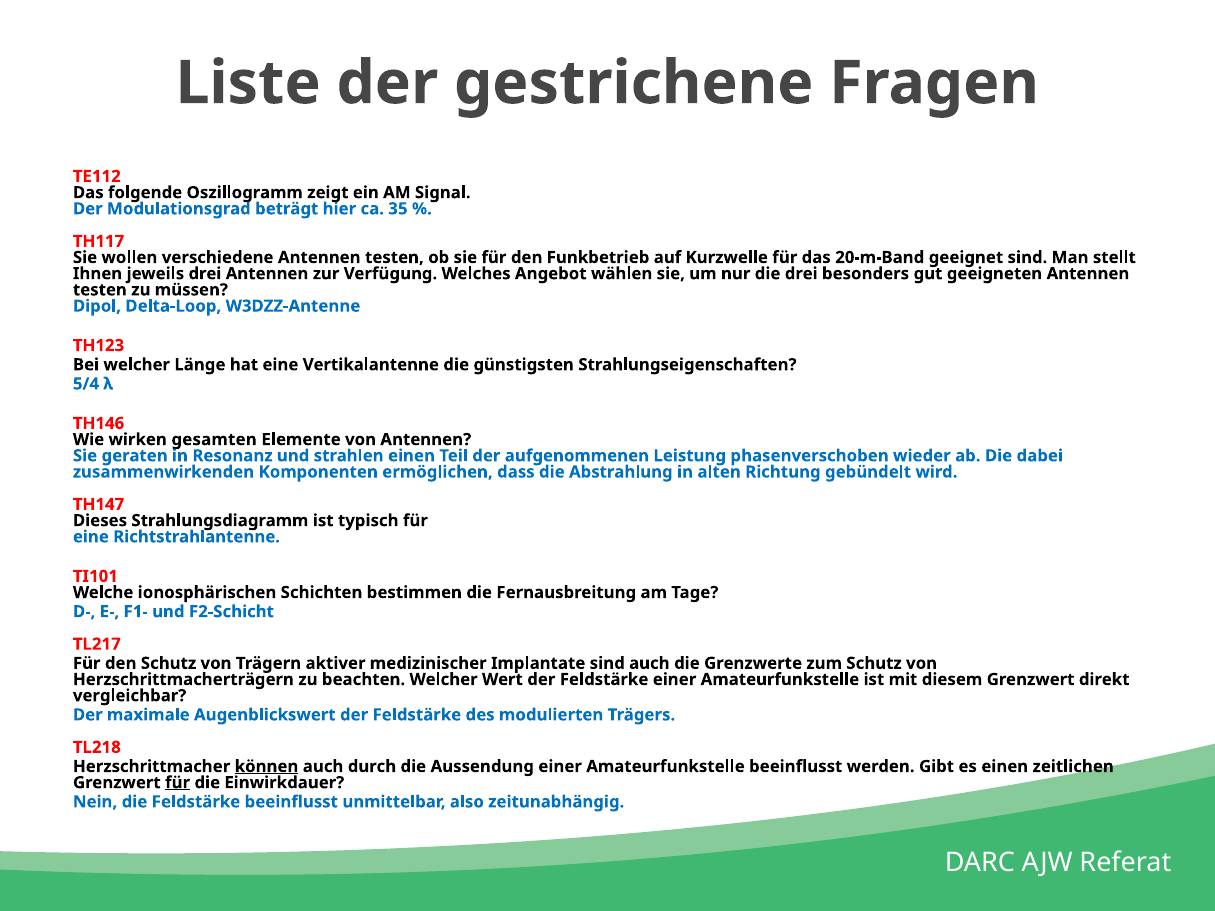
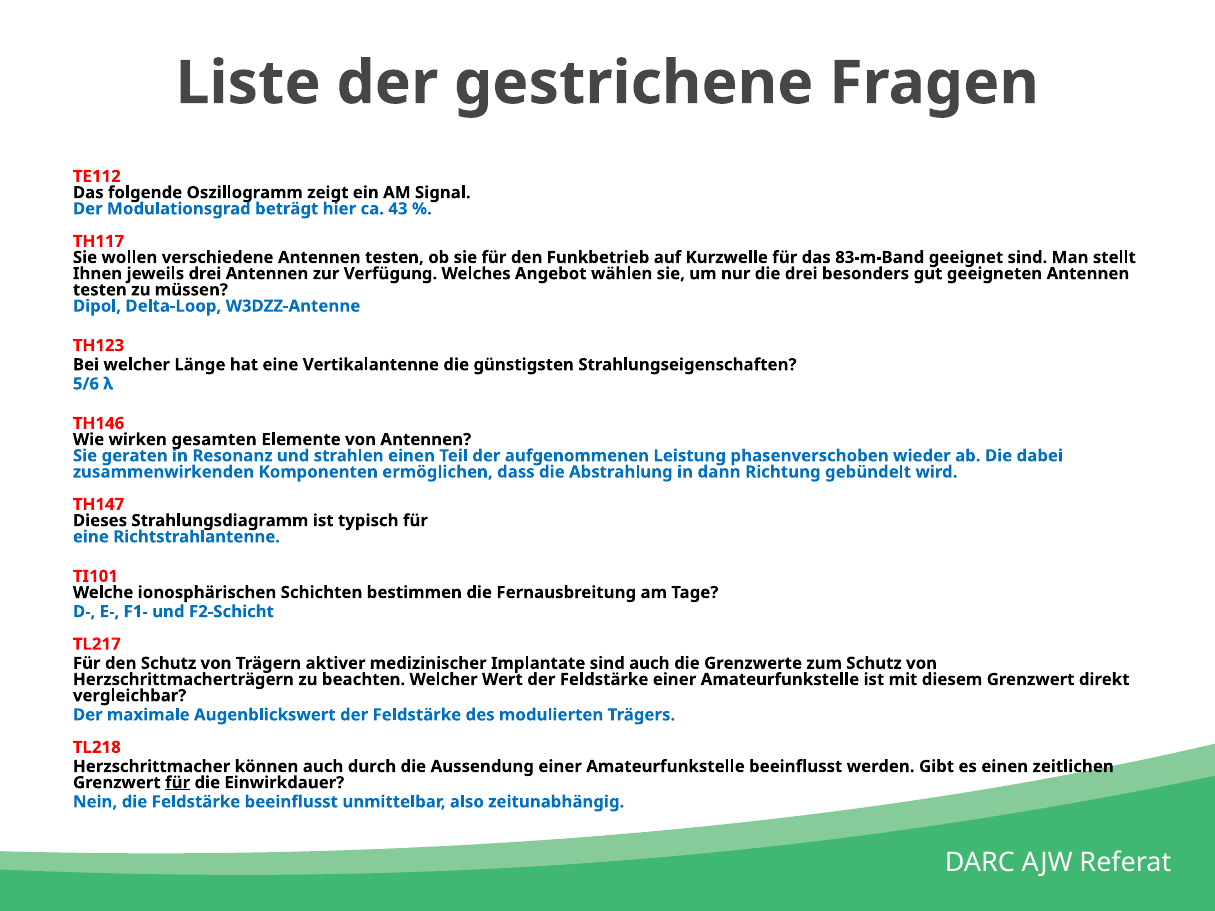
35: 35 -> 43
20-m-Band: 20-m-Band -> 83-m-Band
5/4: 5/4 -> 5/6
alten: alten -> dann
können underline: present -> none
